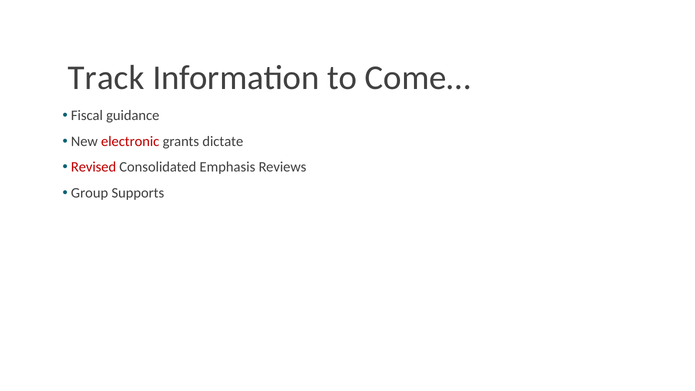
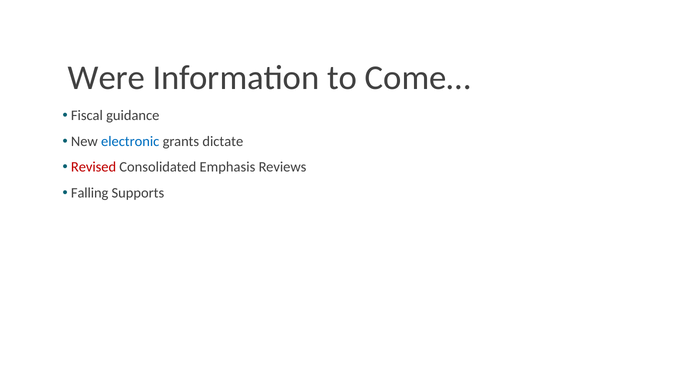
Track: Track -> Were
electronic colour: red -> blue
Group: Group -> Falling
